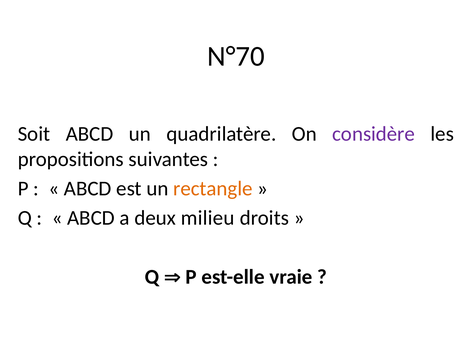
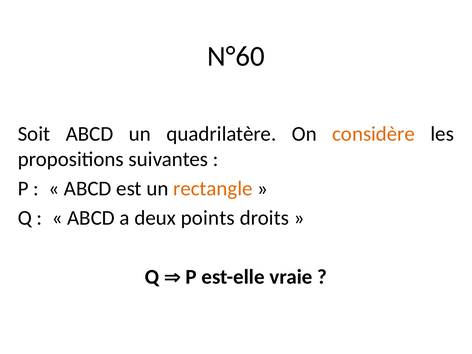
N°70: N°70 -> N°60
considère colour: purple -> orange
milieu: milieu -> points
